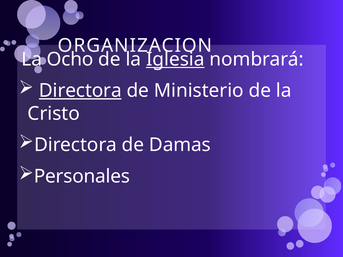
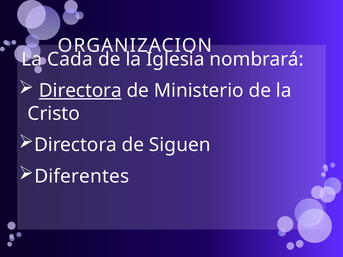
Ocho: Ocho -> Cada
Iglesia underline: present -> none
Damas: Damas -> Siguen
Personales: Personales -> Diferentes
